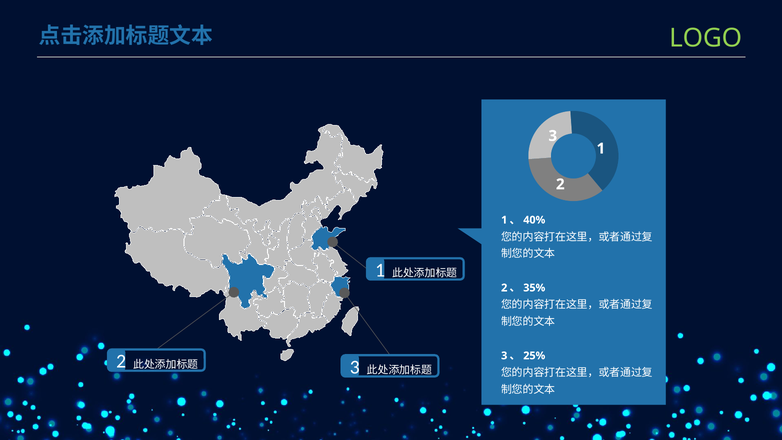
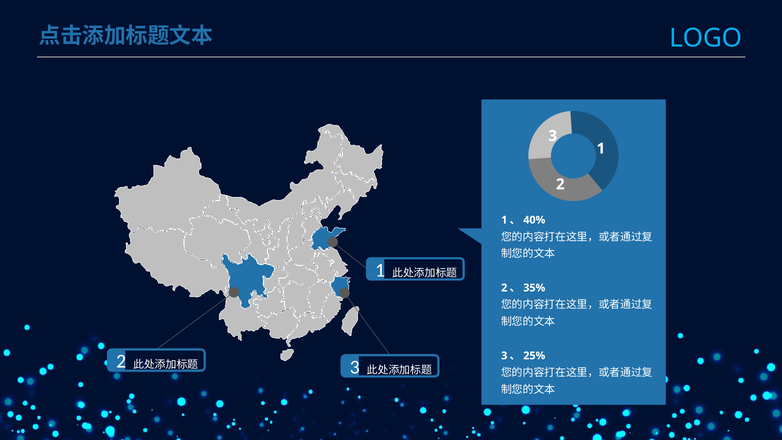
LOGO colour: light green -> light blue
